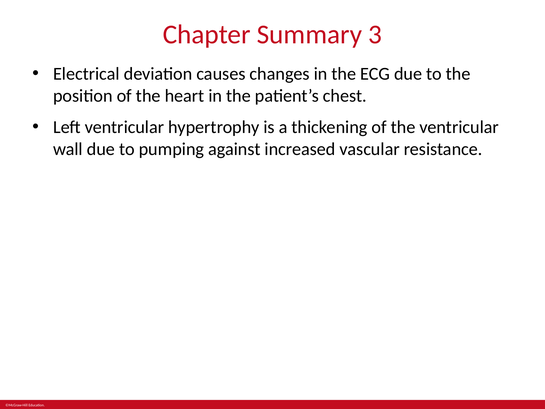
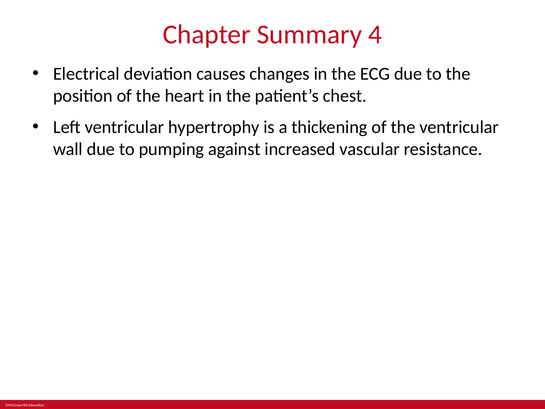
3: 3 -> 4
